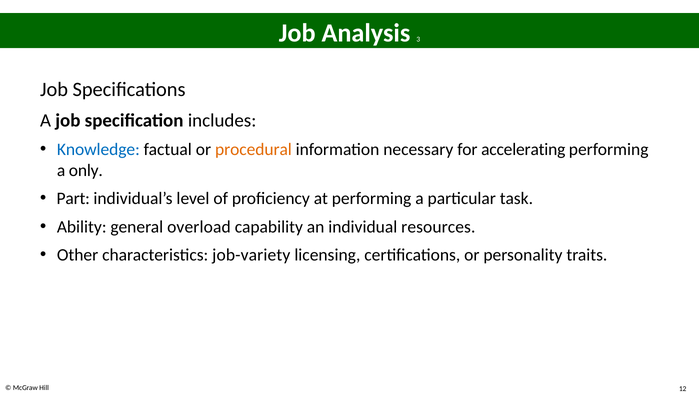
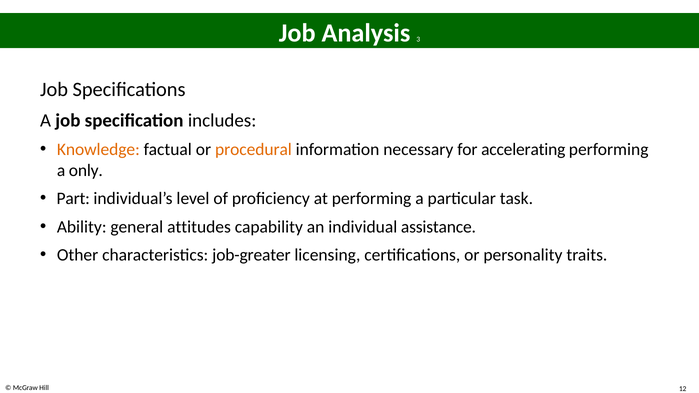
Knowledge colour: blue -> orange
overload: overload -> attitudes
resources: resources -> assistance
job-variety: job-variety -> job-greater
